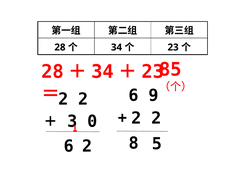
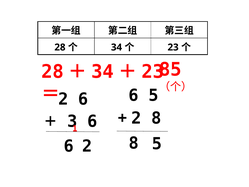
6 9: 9 -> 5
2 at (83, 99): 2 -> 6
0 at (92, 121): 0 -> 6
2 at (156, 118): 2 -> 8
